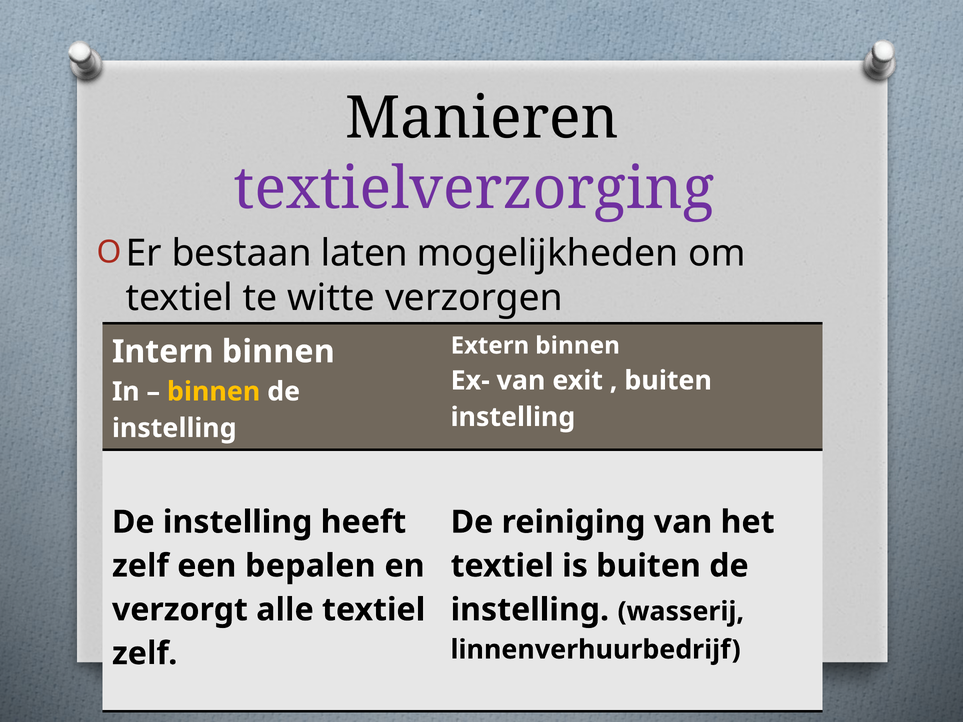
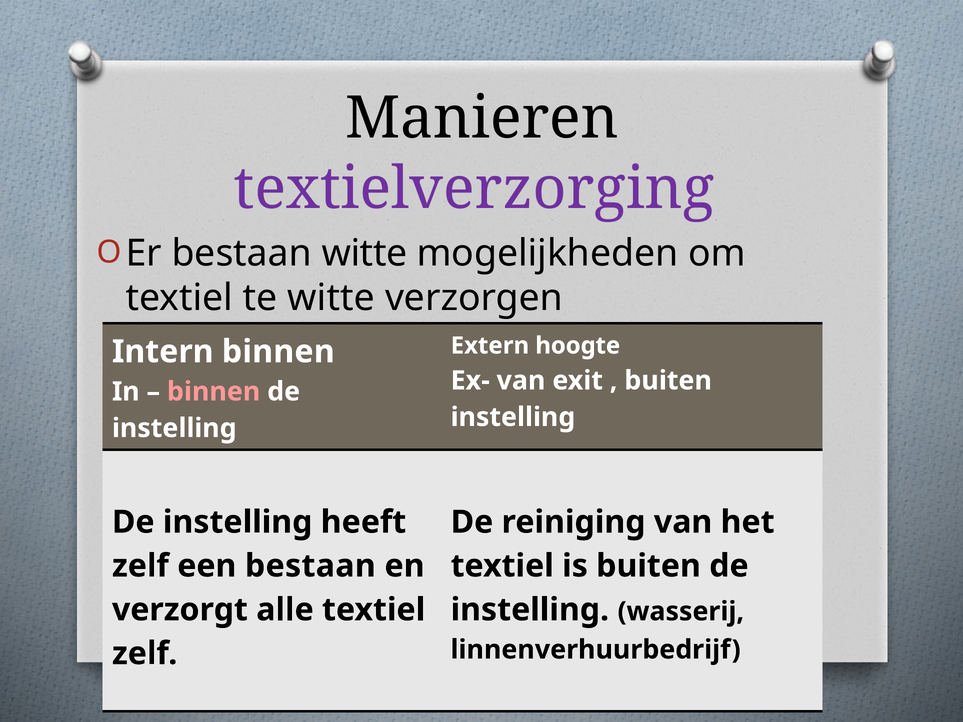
bestaan laten: laten -> witte
Extern binnen: binnen -> hoogte
binnen at (214, 392) colour: yellow -> pink
een bepalen: bepalen -> bestaan
